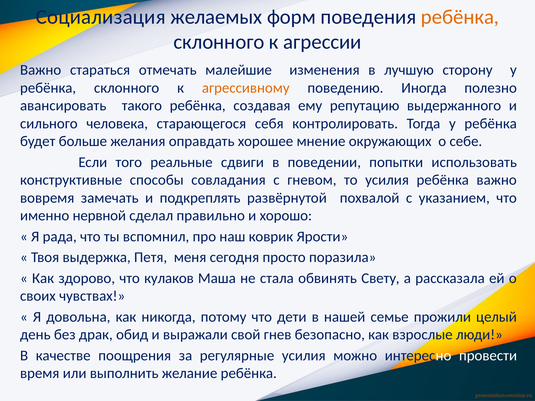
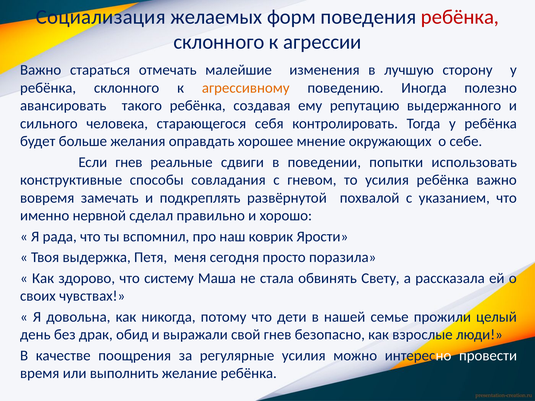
ребёнка at (460, 17) colour: orange -> red
Если того: того -> гнев
кулаков: кулаков -> систему
